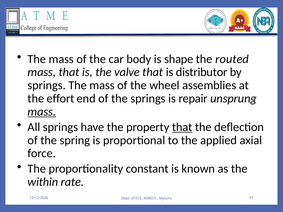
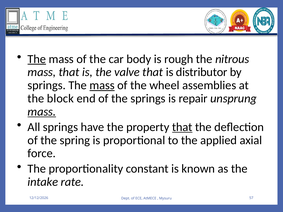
The at (37, 59) underline: none -> present
shape: shape -> rough
routed: routed -> nitrous
mass at (102, 85) underline: none -> present
effort: effort -> block
within: within -> intake
